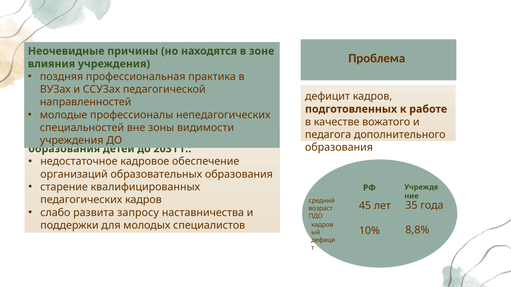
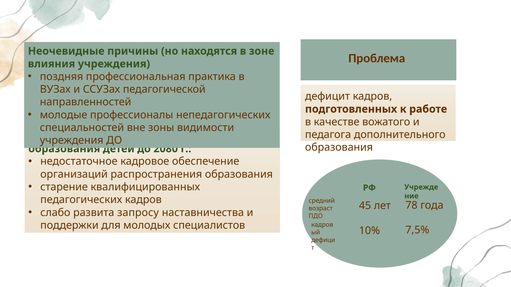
2031: 2031 -> 2080
образовательных: образовательных -> распространения
35: 35 -> 78
8,8%: 8,8% -> 7,5%
